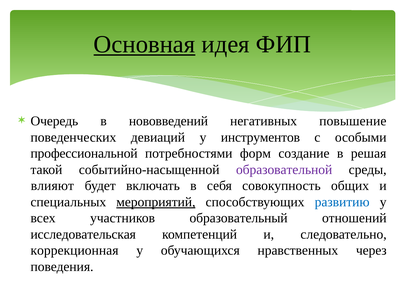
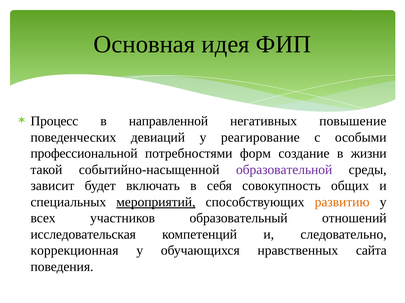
Основная underline: present -> none
Очередь: Очередь -> Процесс
нововведений: нововведений -> направленной
инструментов: инструментов -> реагирование
решая: решая -> жизни
влияют: влияют -> зависит
развитию colour: blue -> orange
через: через -> сайта
